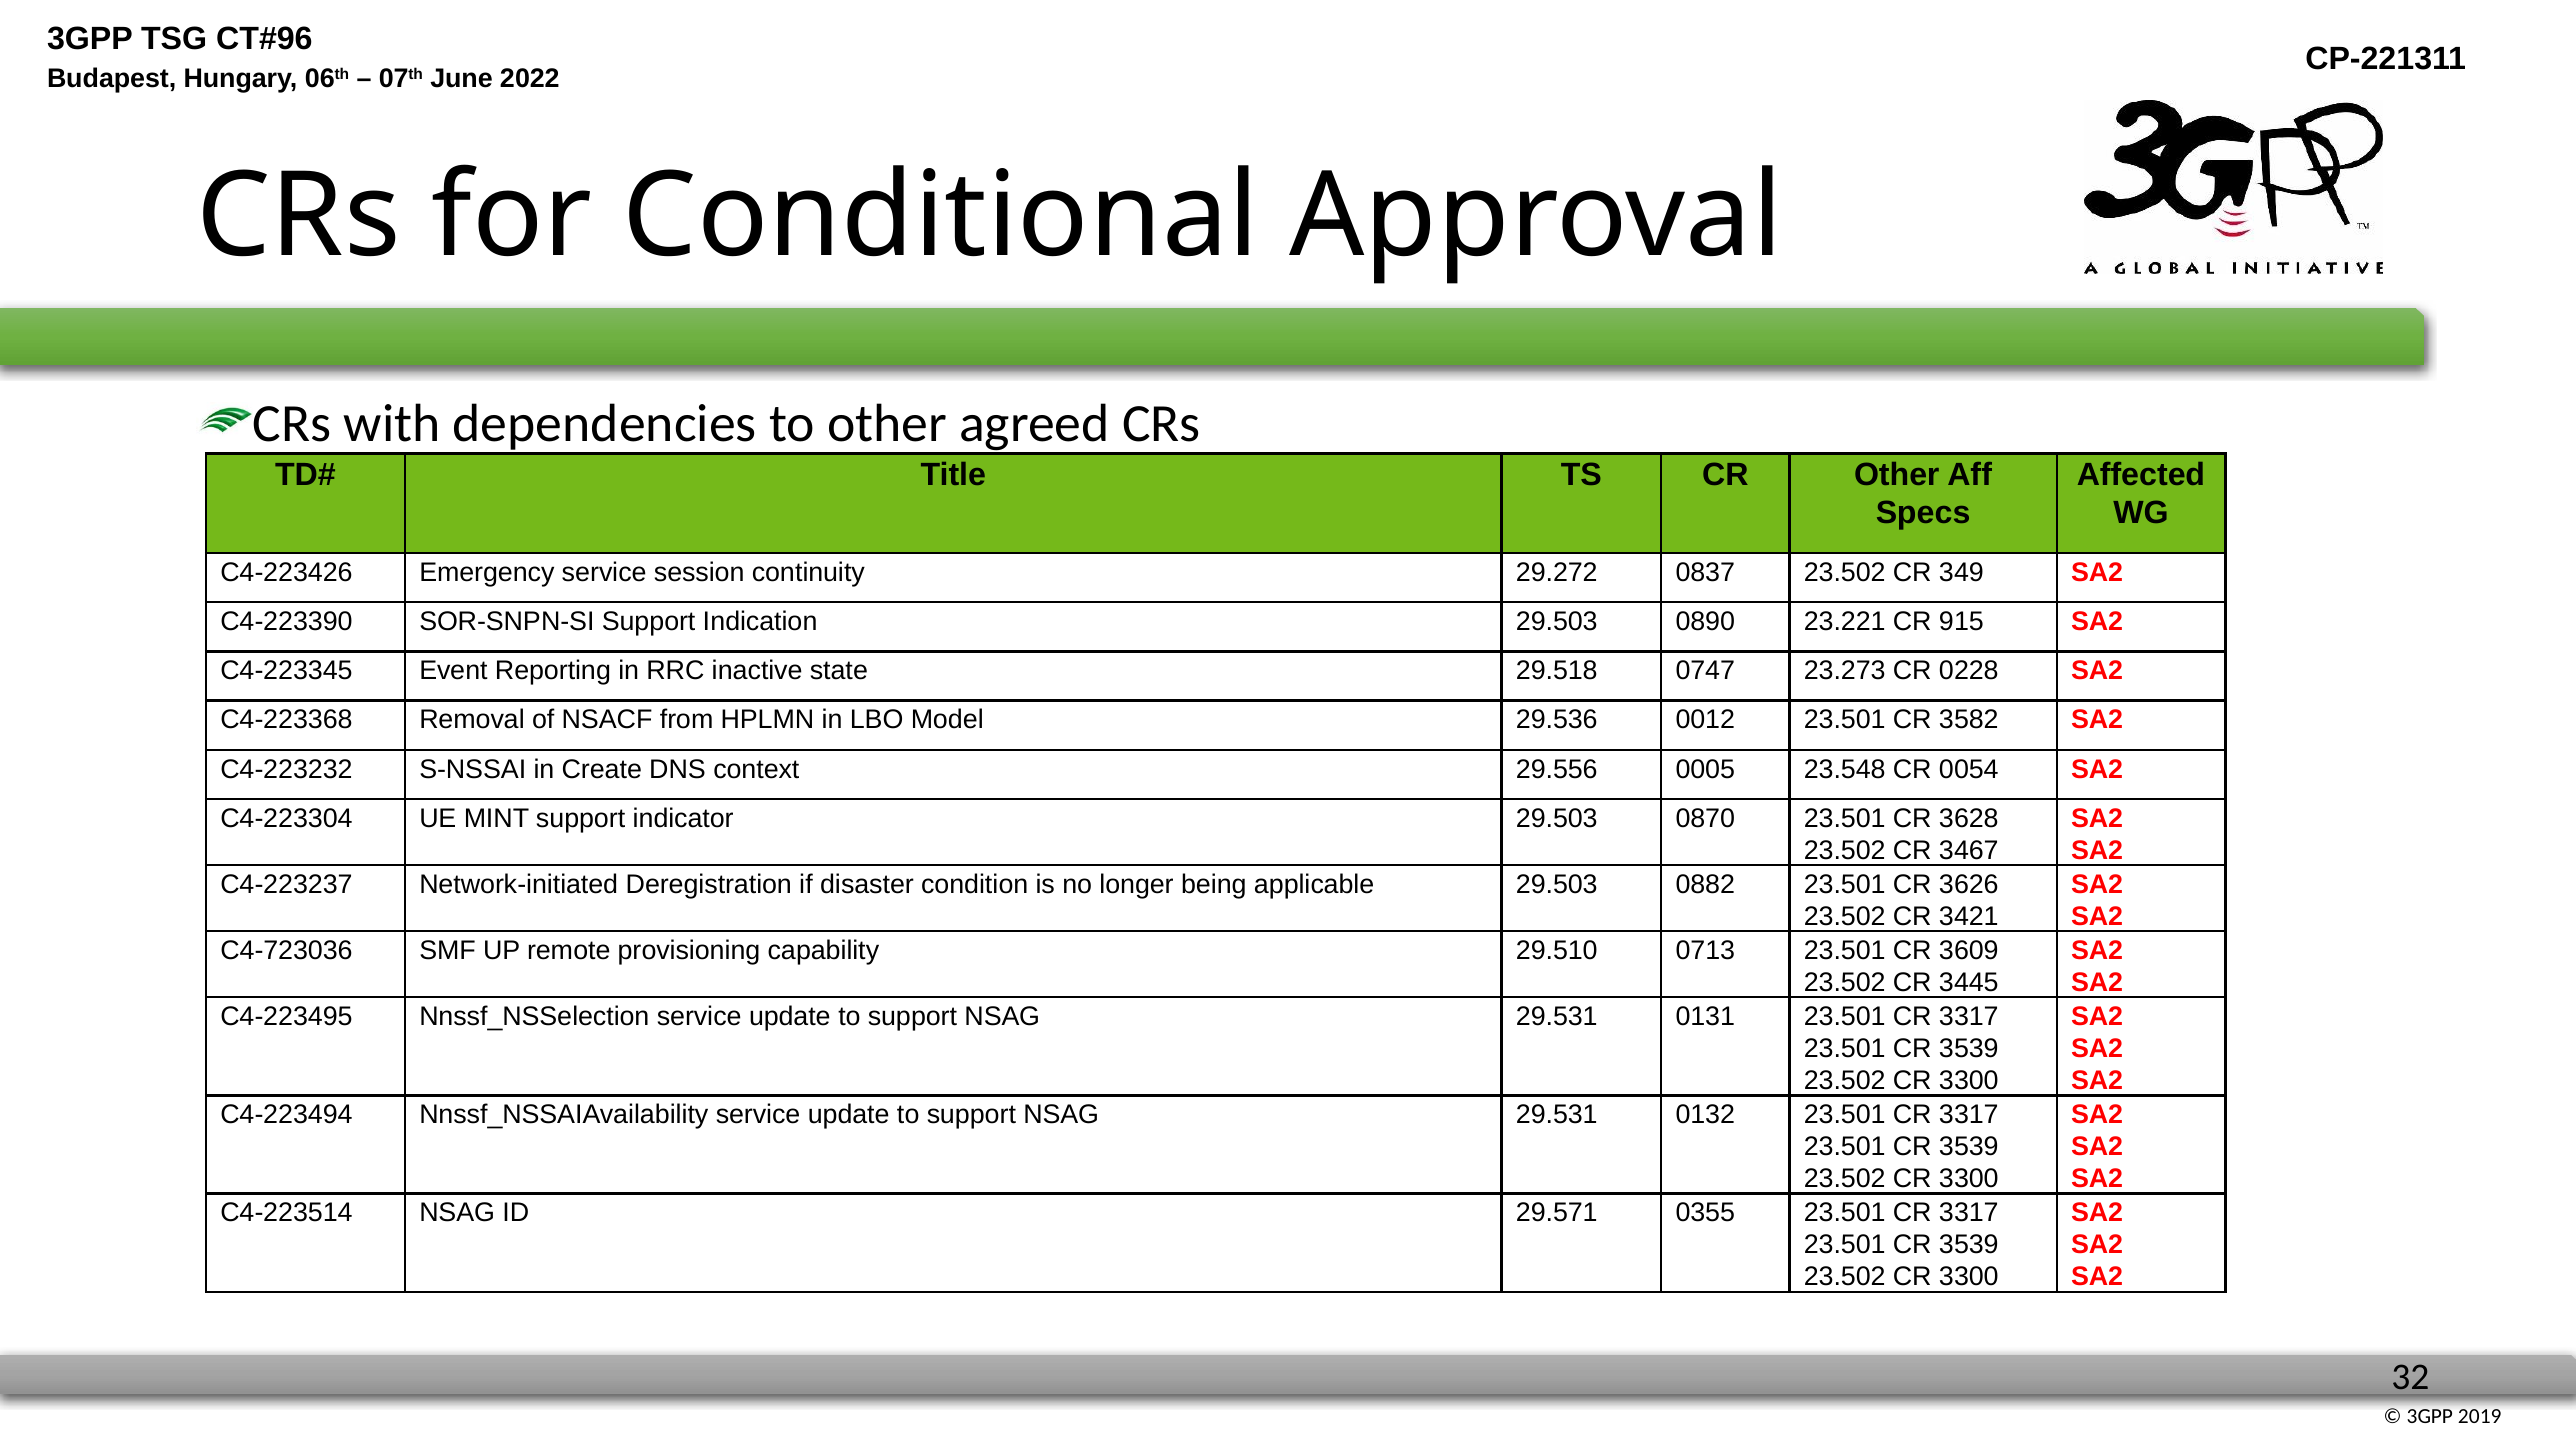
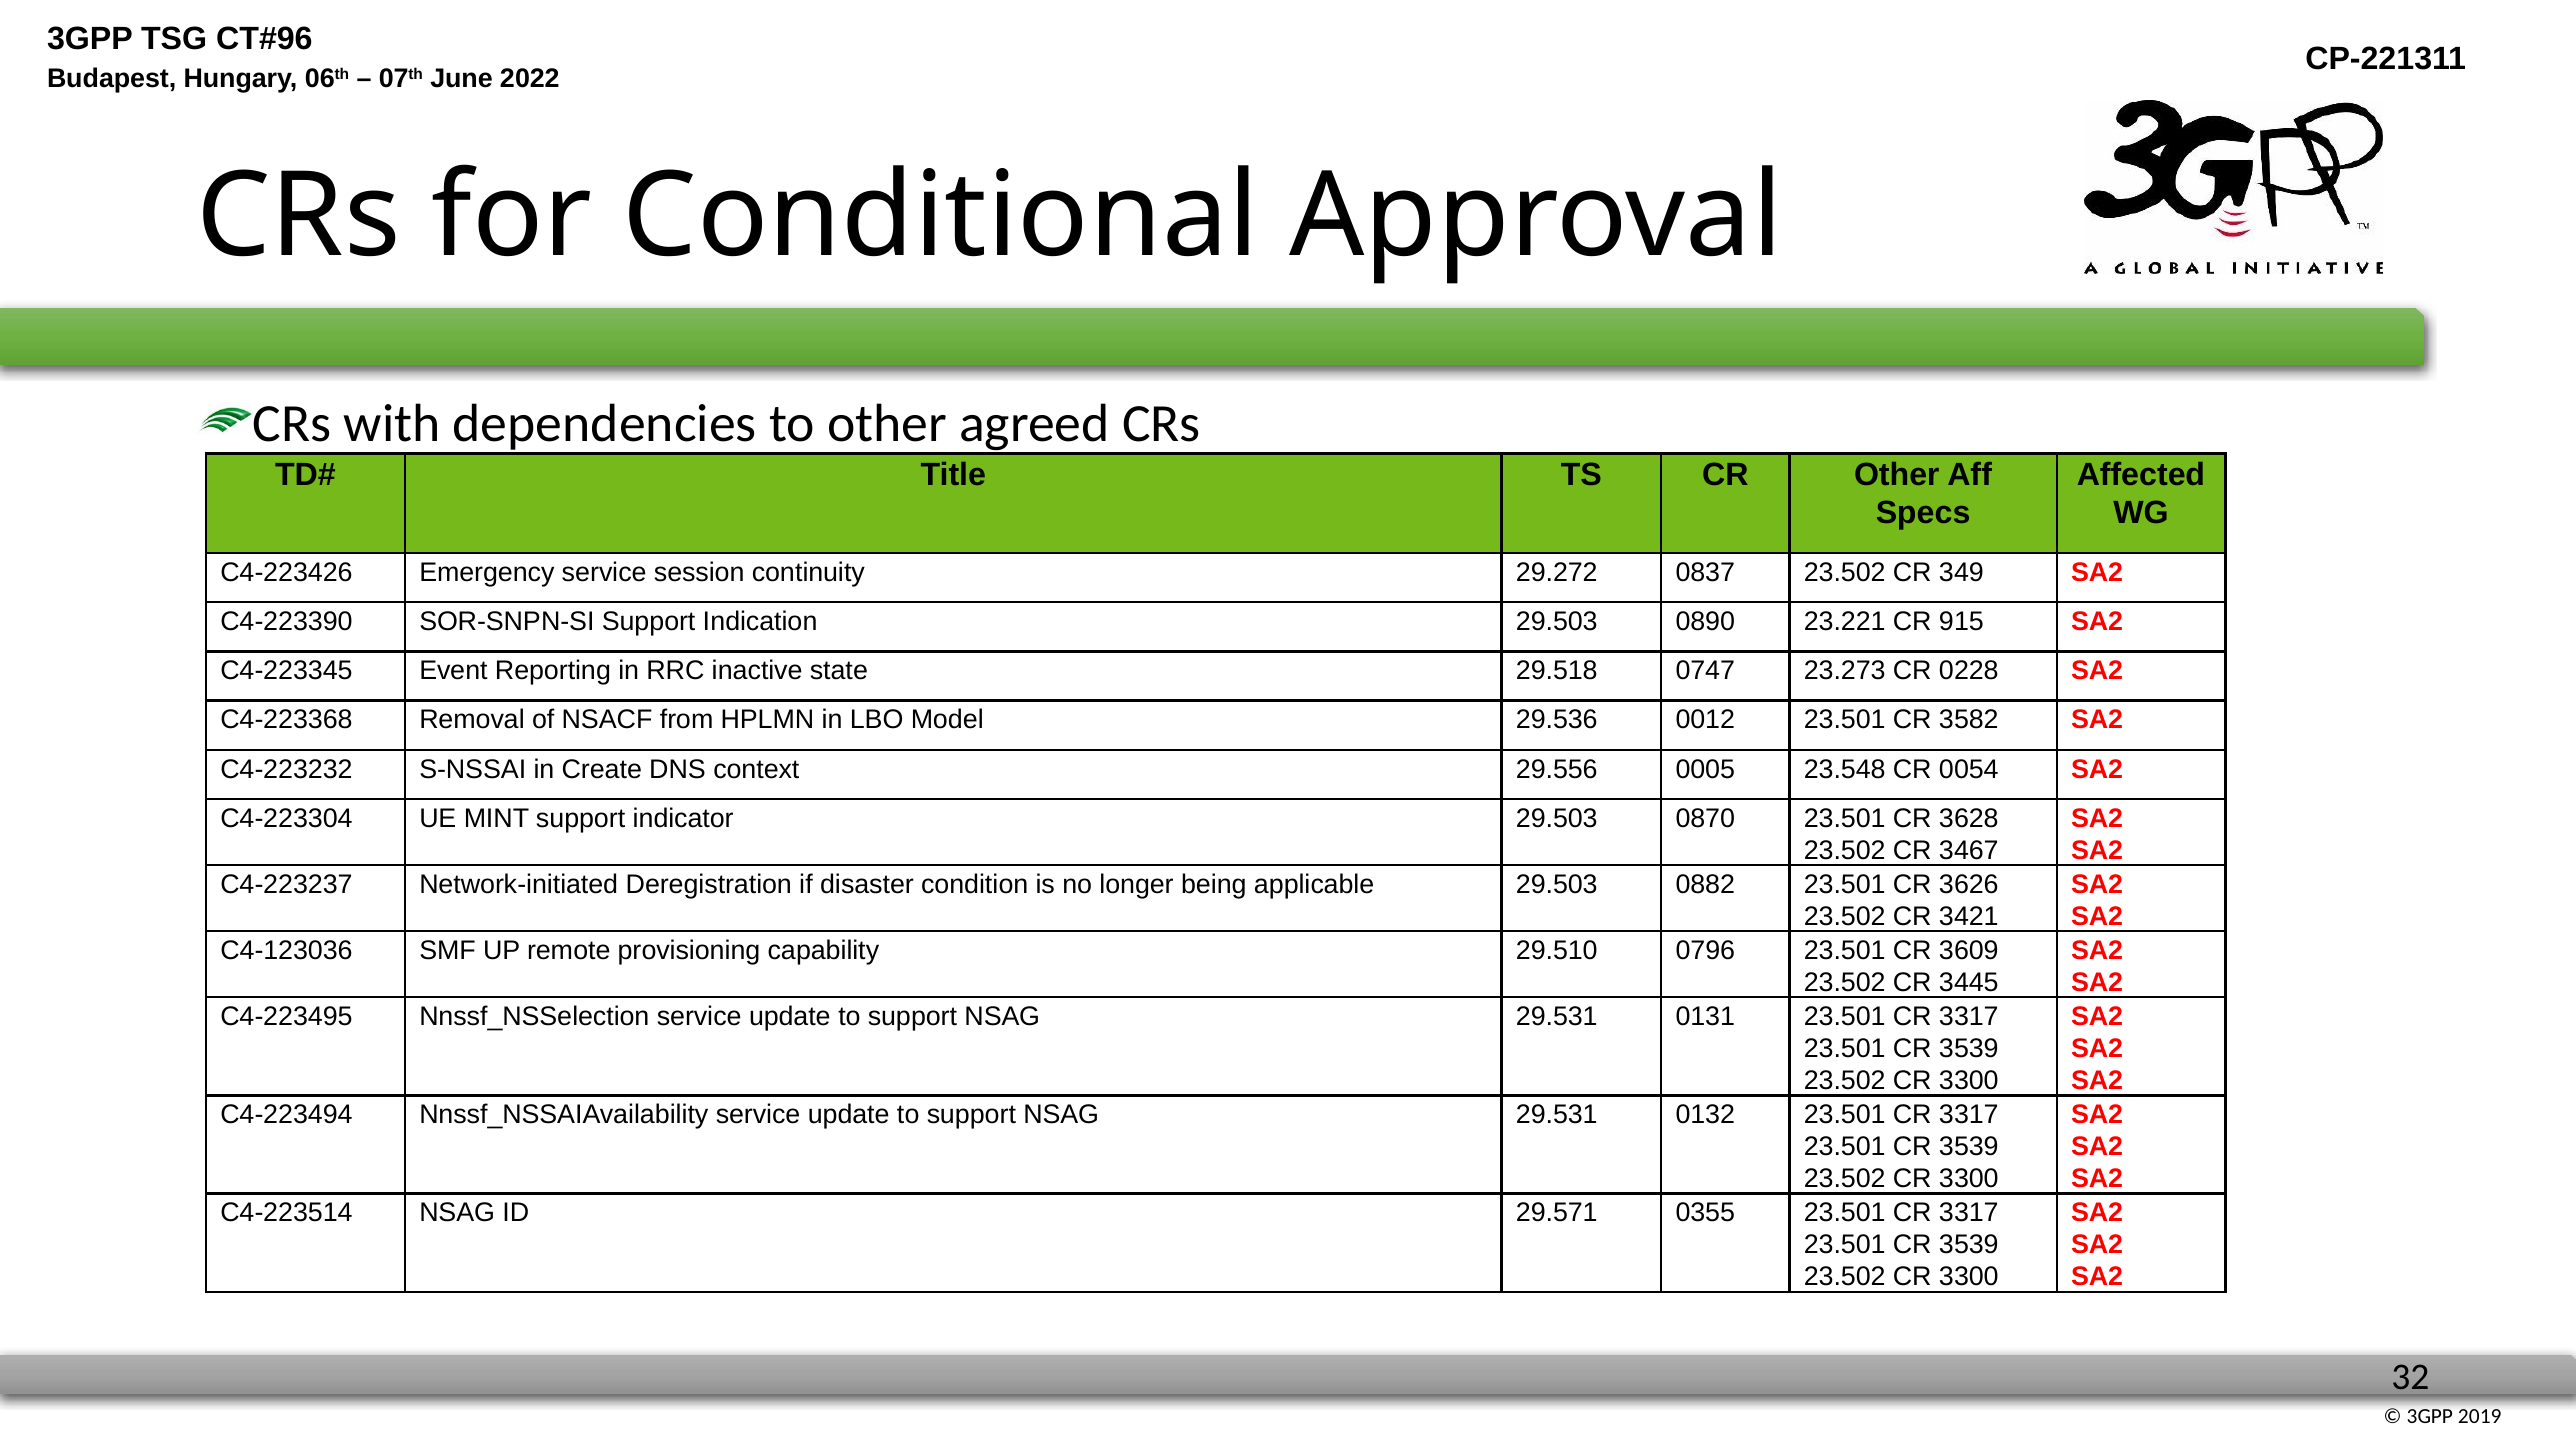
C4-723036: C4-723036 -> C4-123036
0713: 0713 -> 0796
